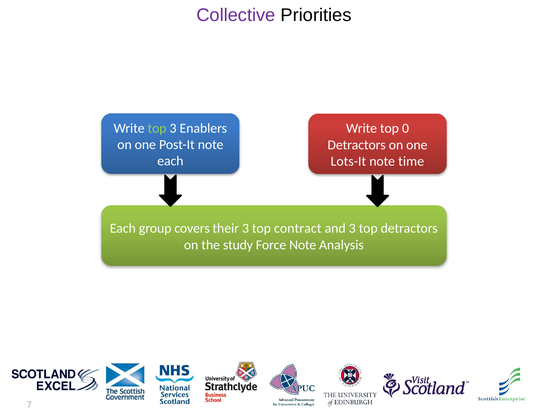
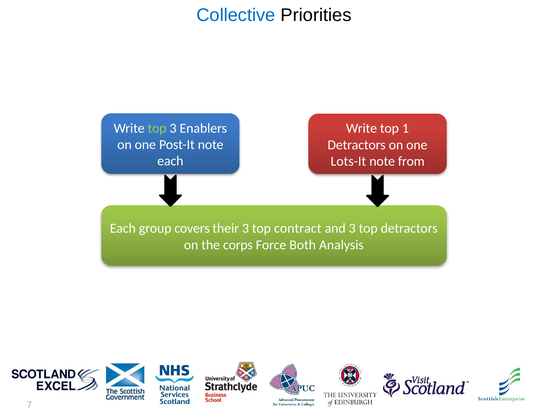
Collective colour: purple -> blue
0: 0 -> 1
time: time -> from
study: study -> corps
Force Note: Note -> Both
